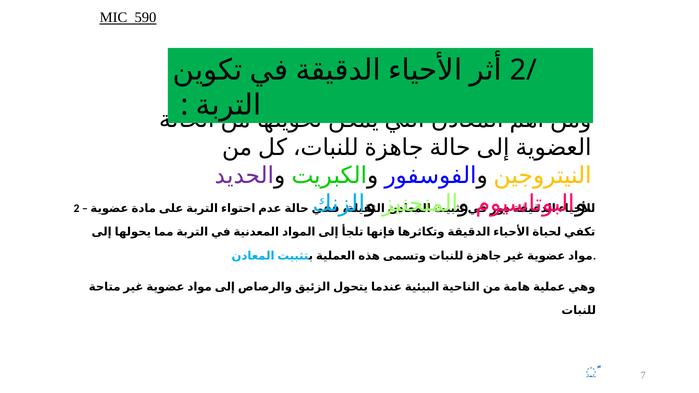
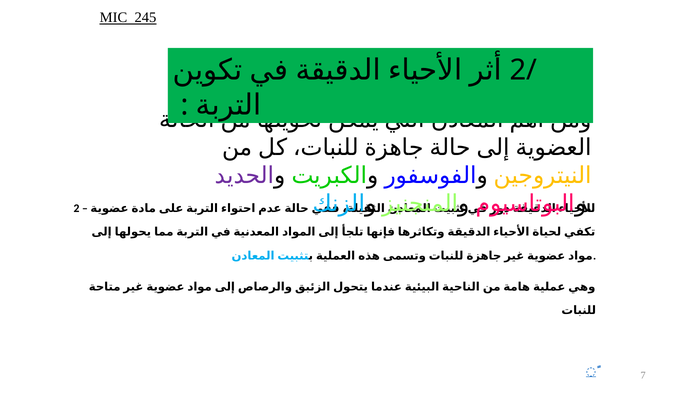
590: 590 -> 245
